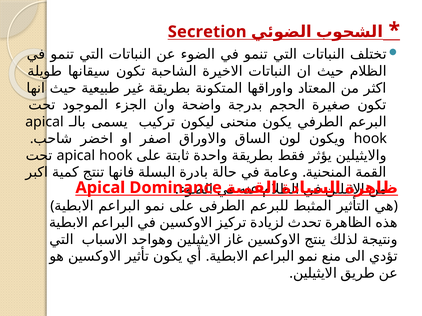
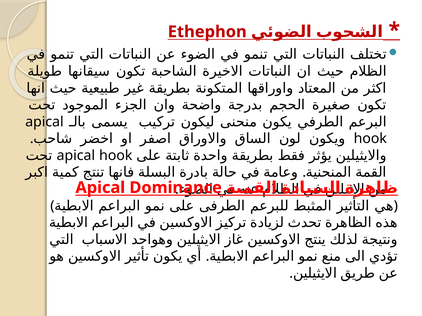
Secretion: Secretion -> Ethephon
